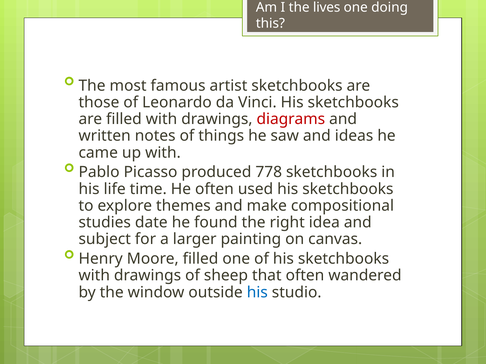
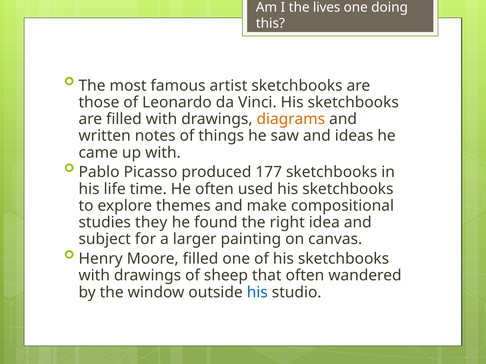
diagrams colour: red -> orange
778: 778 -> 177
date: date -> they
